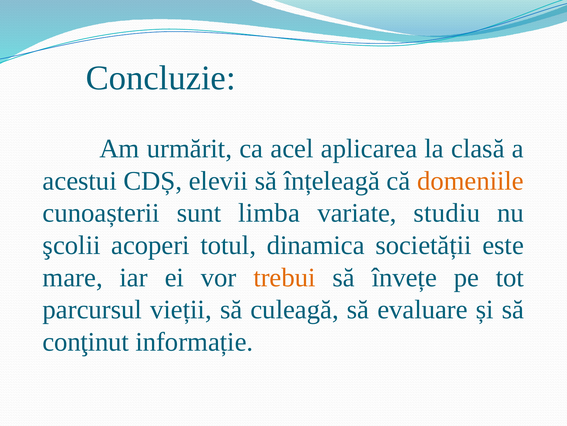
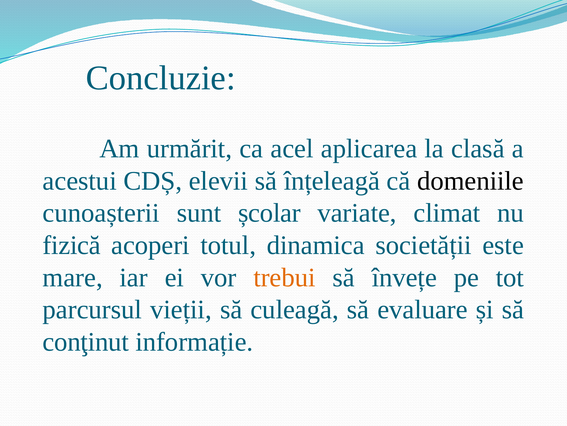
domeniile colour: orange -> black
limba: limba -> școlar
studiu: studiu -> climat
şcolii: şcolii -> fizică
